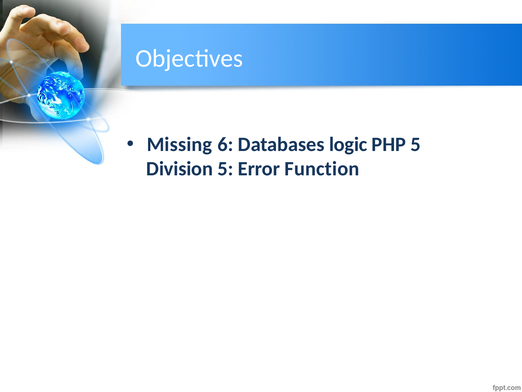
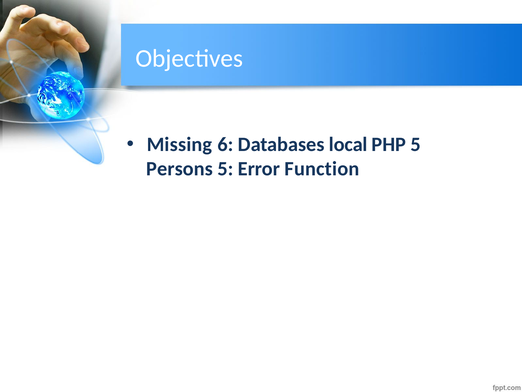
logic: logic -> local
Division: Division -> Persons
